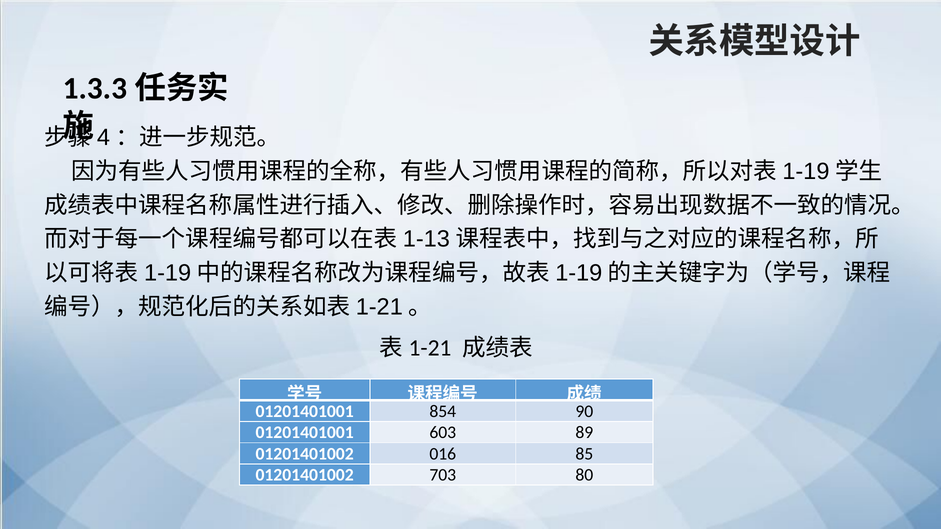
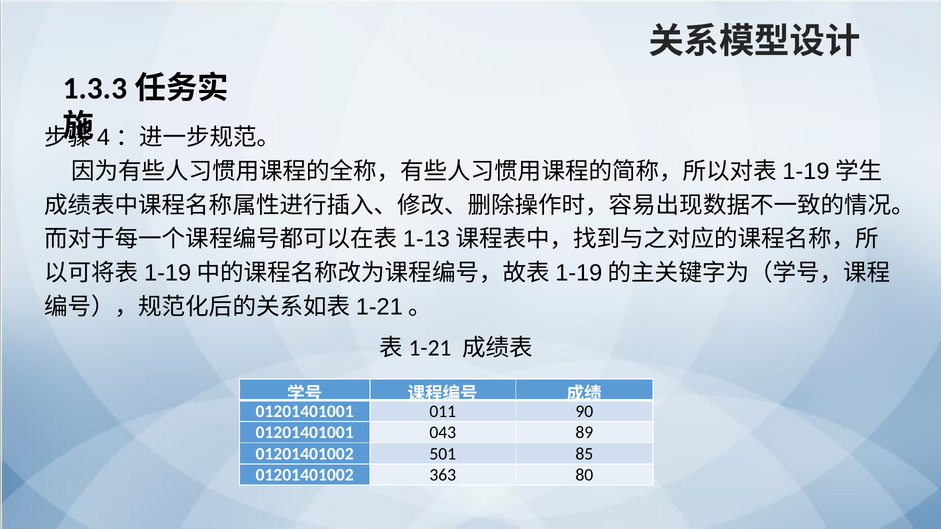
854: 854 -> 011
603: 603 -> 043
016: 016 -> 501
703: 703 -> 363
